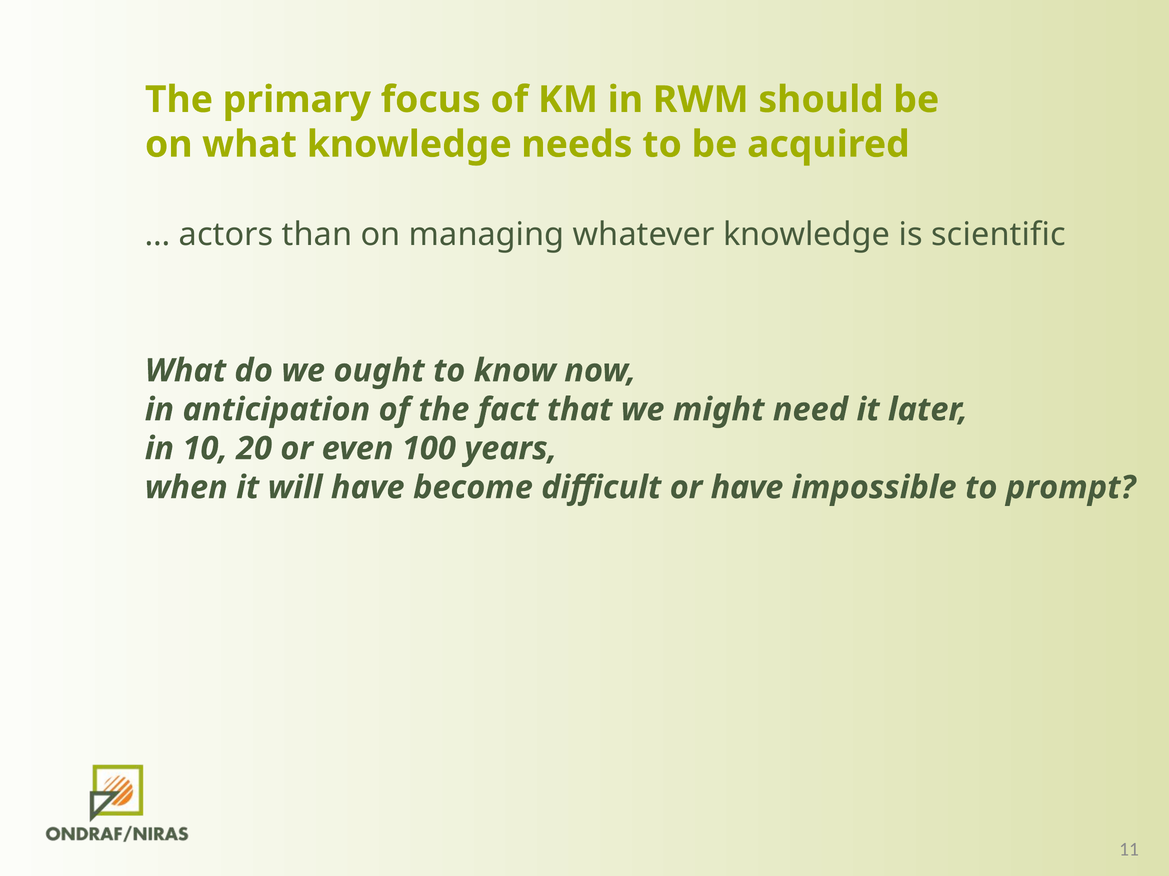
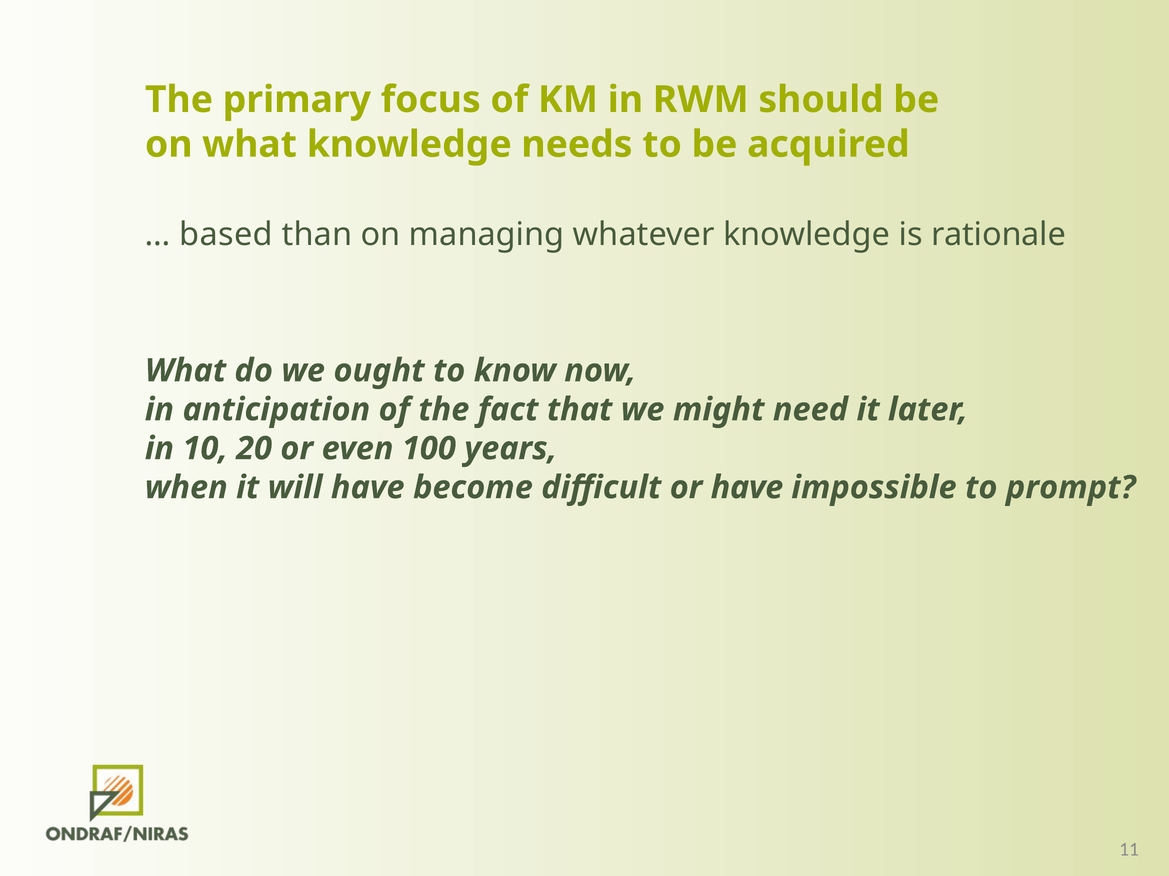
actors: actors -> based
scientific: scientific -> rationale
